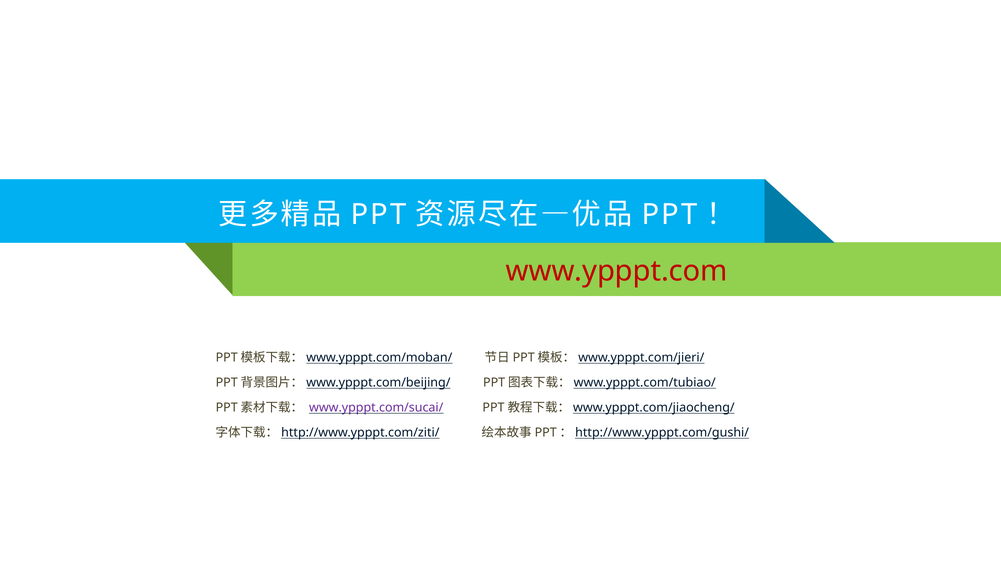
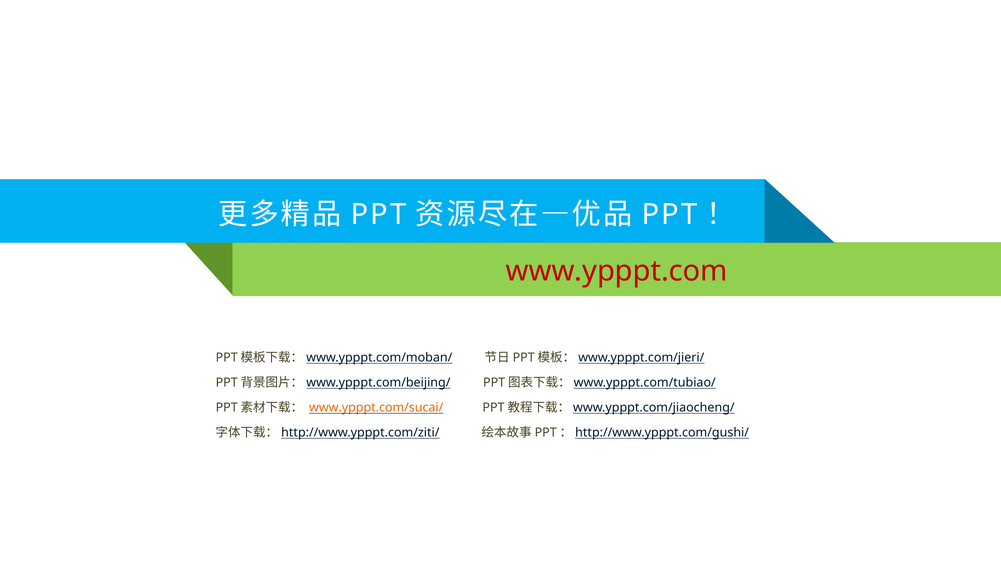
www.ypppt.com/sucai/ colour: purple -> orange
